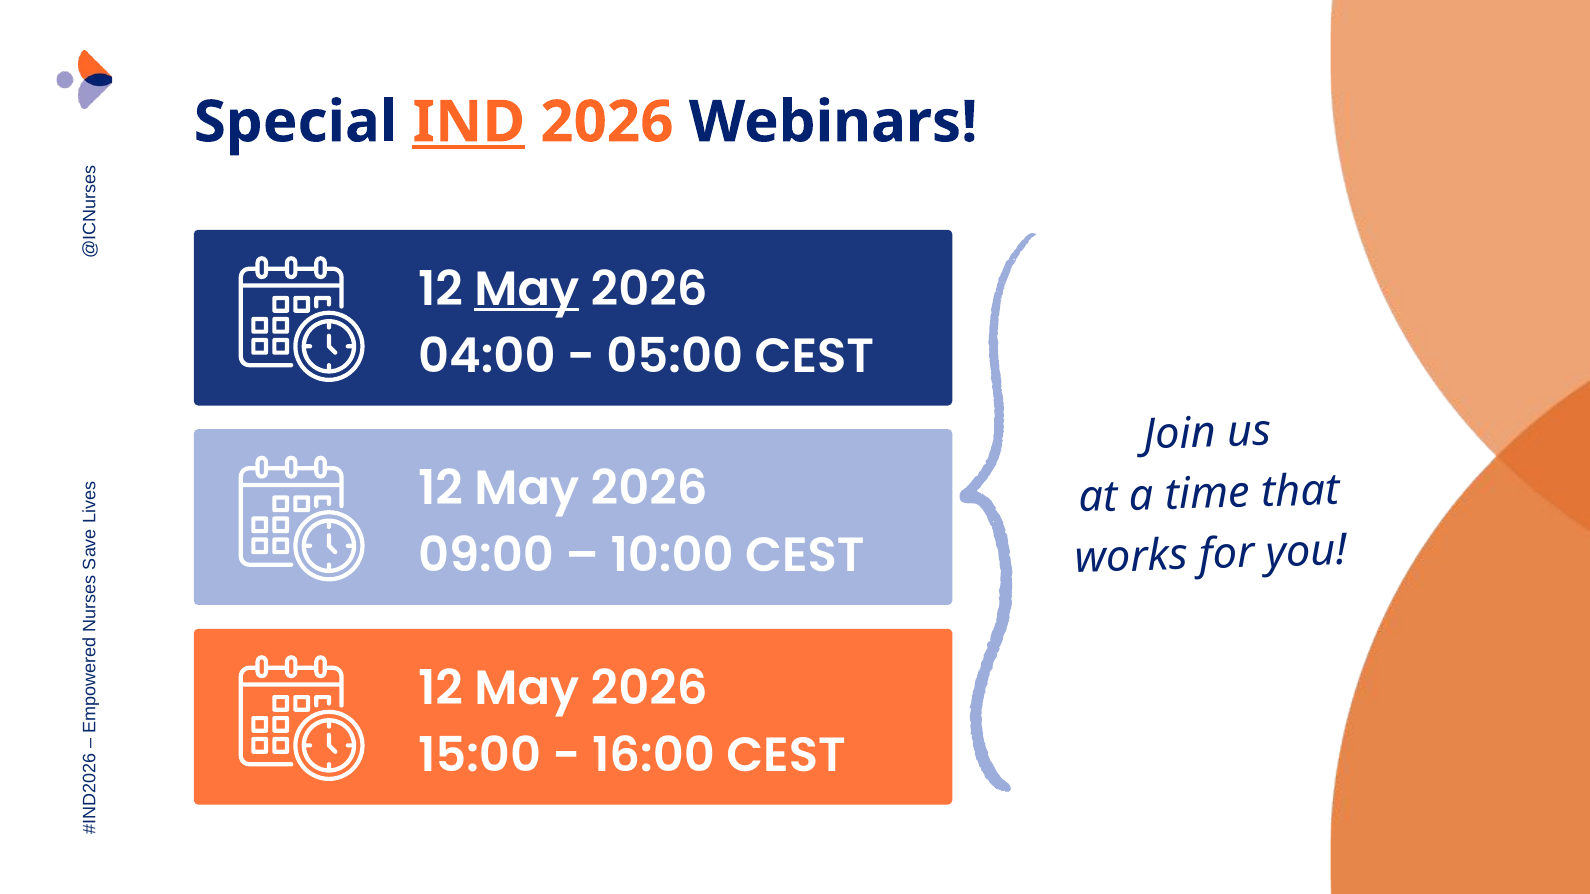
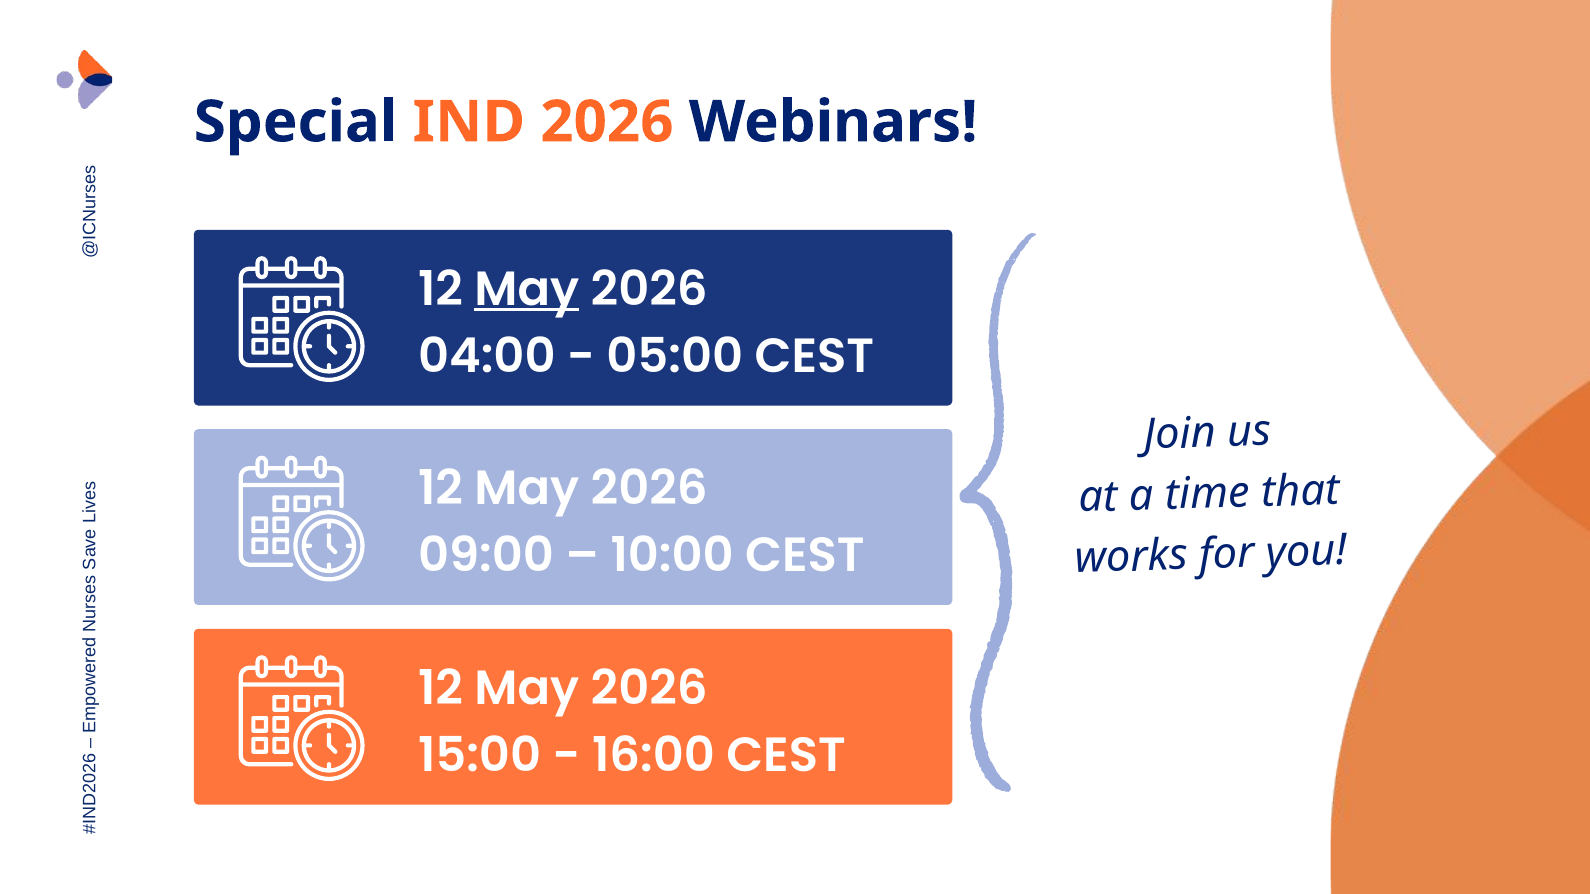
IND underline: present -> none
